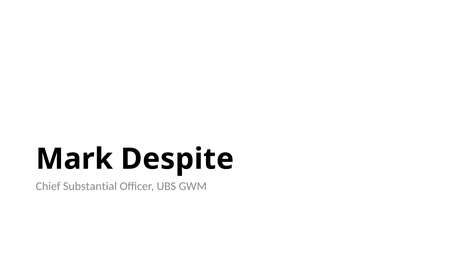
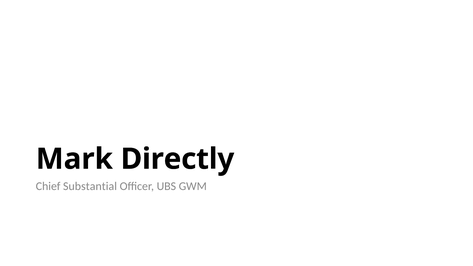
Despite: Despite -> Directly
